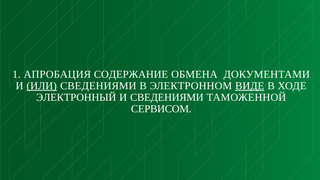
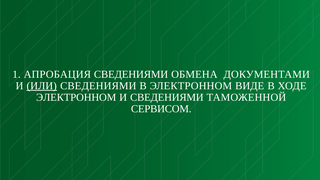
АПРОБАЦИЯ СОДЕРЖАНИЕ: СОДЕРЖАНИЕ -> СВЕДЕНИЯМИ
ВИДЕ underline: present -> none
ЭЛЕКТРОННЫЙ at (76, 97): ЭЛЕКТРОННЫЙ -> ЭЛЕКТРОННОМ
